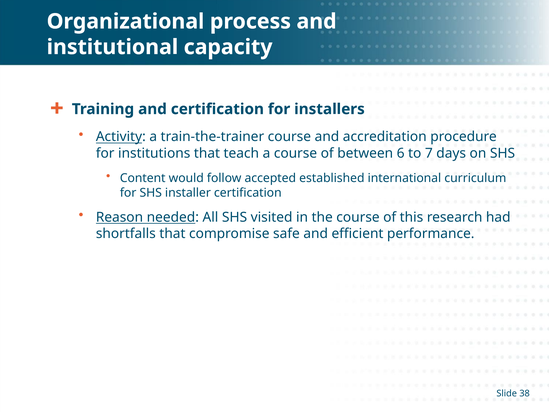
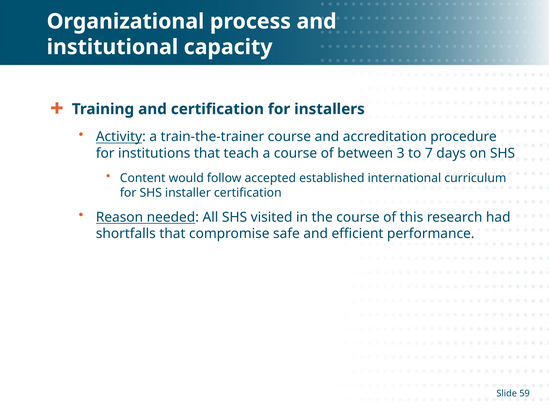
6: 6 -> 3
38: 38 -> 59
